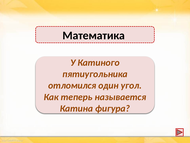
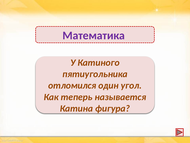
Математика colour: black -> purple
